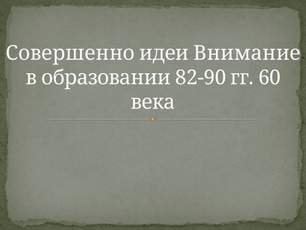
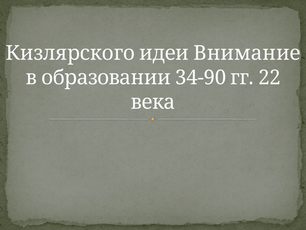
Совершенно: Совершенно -> Кизлярского
82-90: 82-90 -> 34-90
60: 60 -> 22
